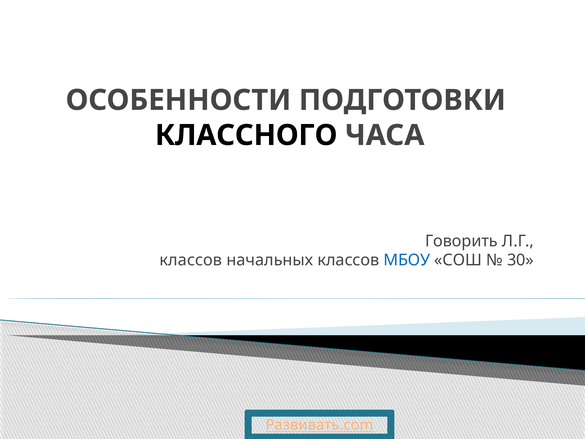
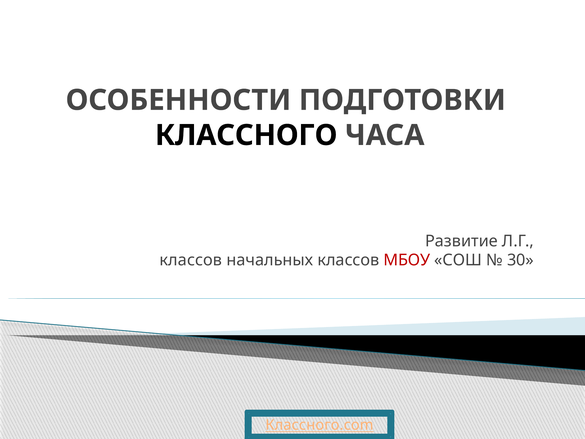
Говорить: Говорить -> Развитие
МБОУ colour: blue -> red
Развивать.com: Развивать.com -> Классного.com
